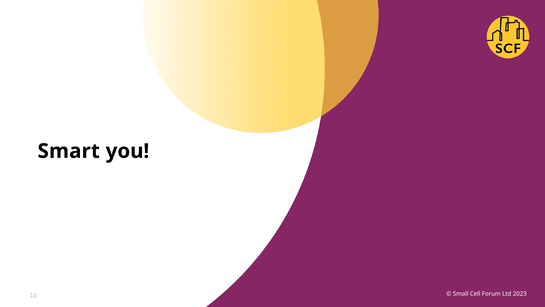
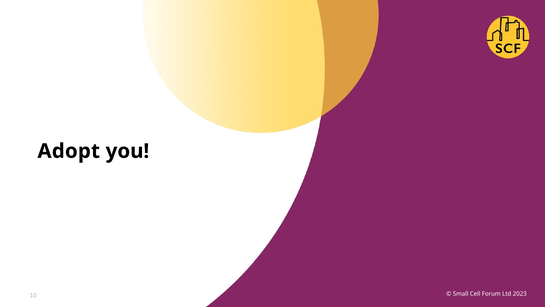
Smart: Smart -> Adopt
